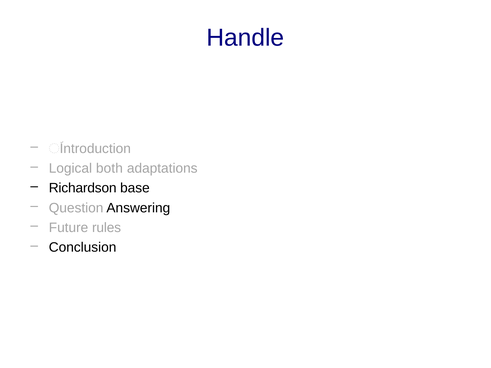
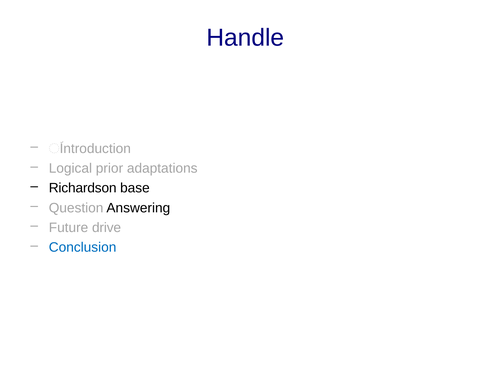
both: both -> prior
rules: rules -> drive
Conclusion colour: black -> blue
